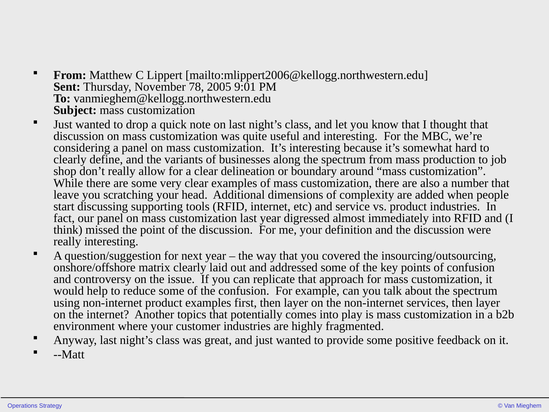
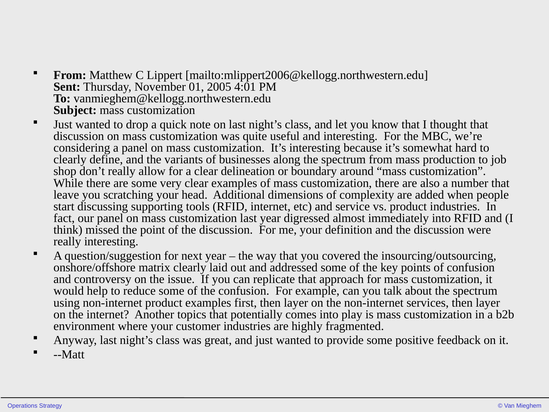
78: 78 -> 01
9:01: 9:01 -> 4:01
